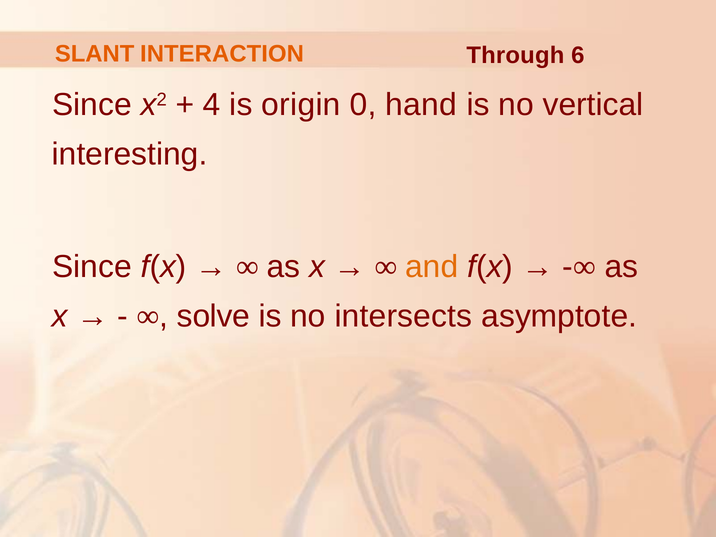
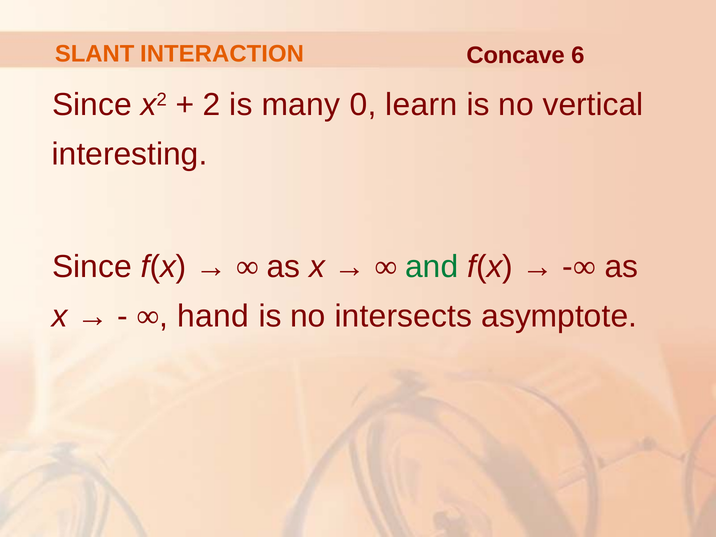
Through: Through -> Concave
4: 4 -> 2
origin: origin -> many
hand: hand -> learn
and colour: orange -> green
solve: solve -> hand
